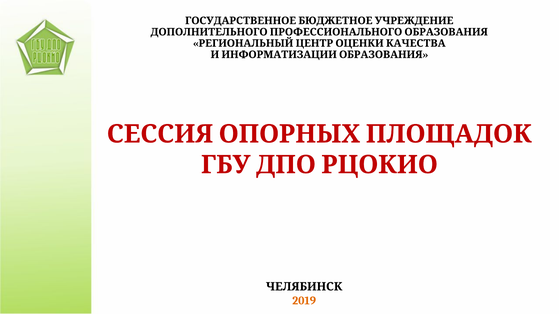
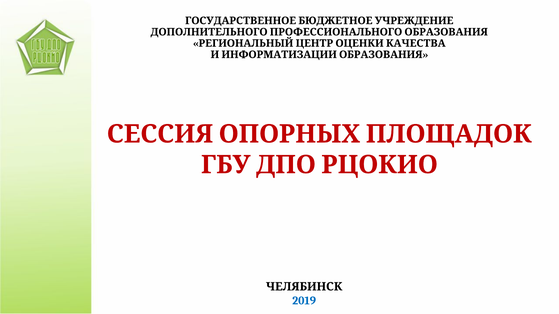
2019 colour: orange -> blue
